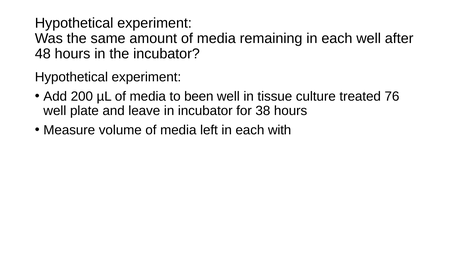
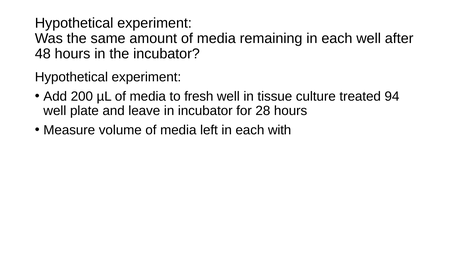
been: been -> fresh
76: 76 -> 94
38: 38 -> 28
